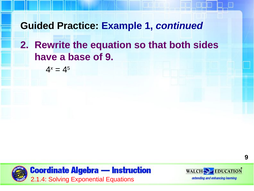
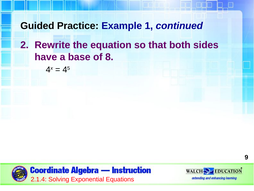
of 9: 9 -> 8
